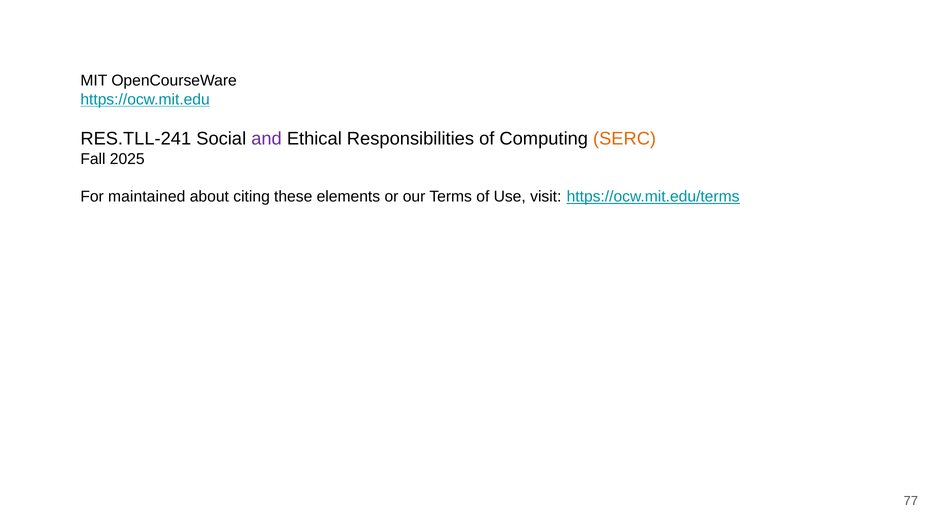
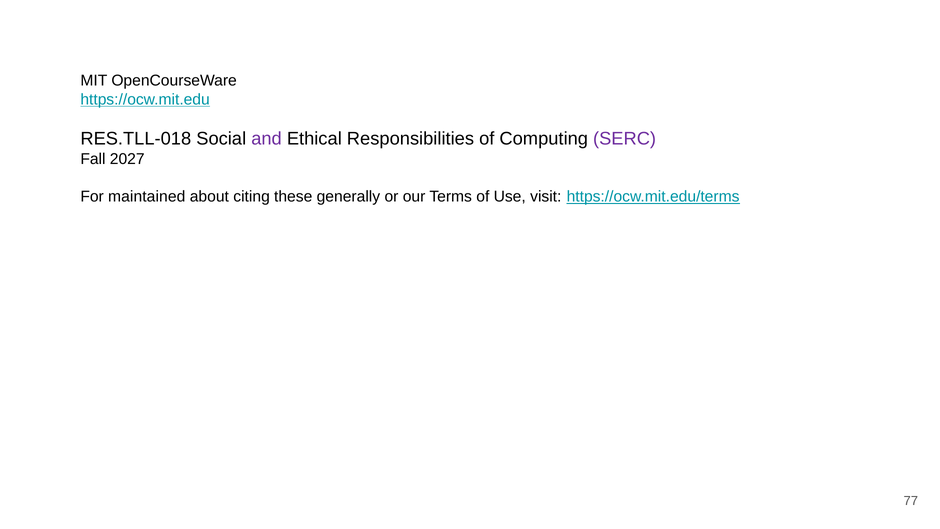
RES.TLL-241: RES.TLL-241 -> RES.TLL-018
SERC colour: orange -> purple
2025: 2025 -> 2027
elements: elements -> generally
